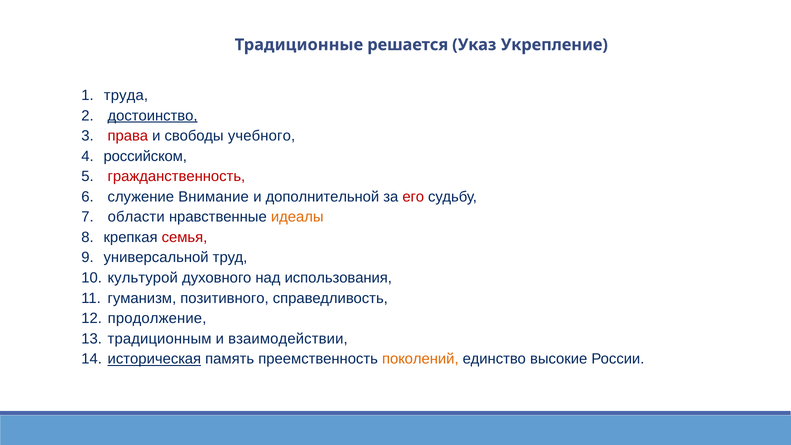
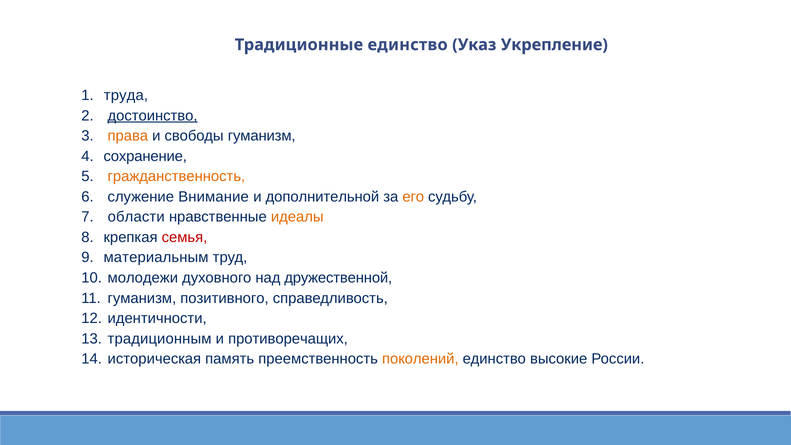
Традиционные решается: решается -> единство
права colour: red -> orange
свободы учебного: учебного -> гуманизм
российском: российском -> сохранение
гражданственность colour: red -> orange
его colour: red -> orange
универсальной: универсальной -> материальным
культурой: культурой -> молодежи
использования: использования -> дружественной
продолжение: продолжение -> идентичности
взаимодействии: взаимодействии -> противоречащих
историческая underline: present -> none
